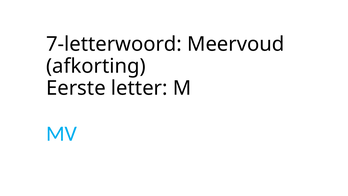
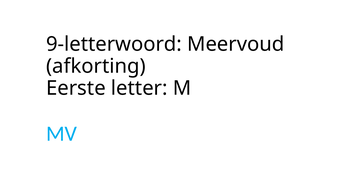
7-letterwoord: 7-letterwoord -> 9-letterwoord
